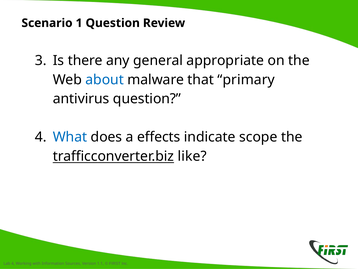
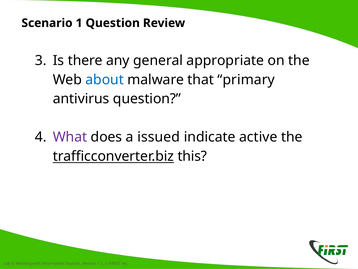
What colour: blue -> purple
effects: effects -> issued
scope: scope -> active
like: like -> this
